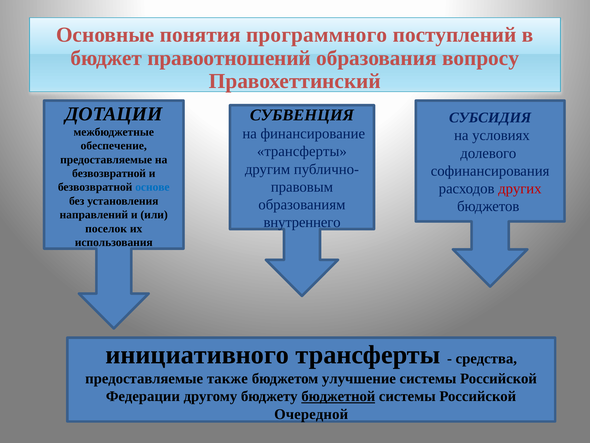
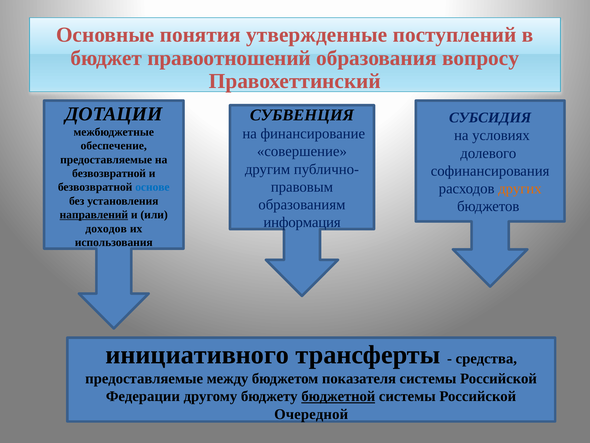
программного: программного -> утвержденные
трансферты at (302, 151): трансферты -> совершение
других colour: red -> orange
направлений underline: none -> present
внутреннего: внутреннего -> информация
поселок: поселок -> доходов
также: также -> между
улучшение: улучшение -> показателя
